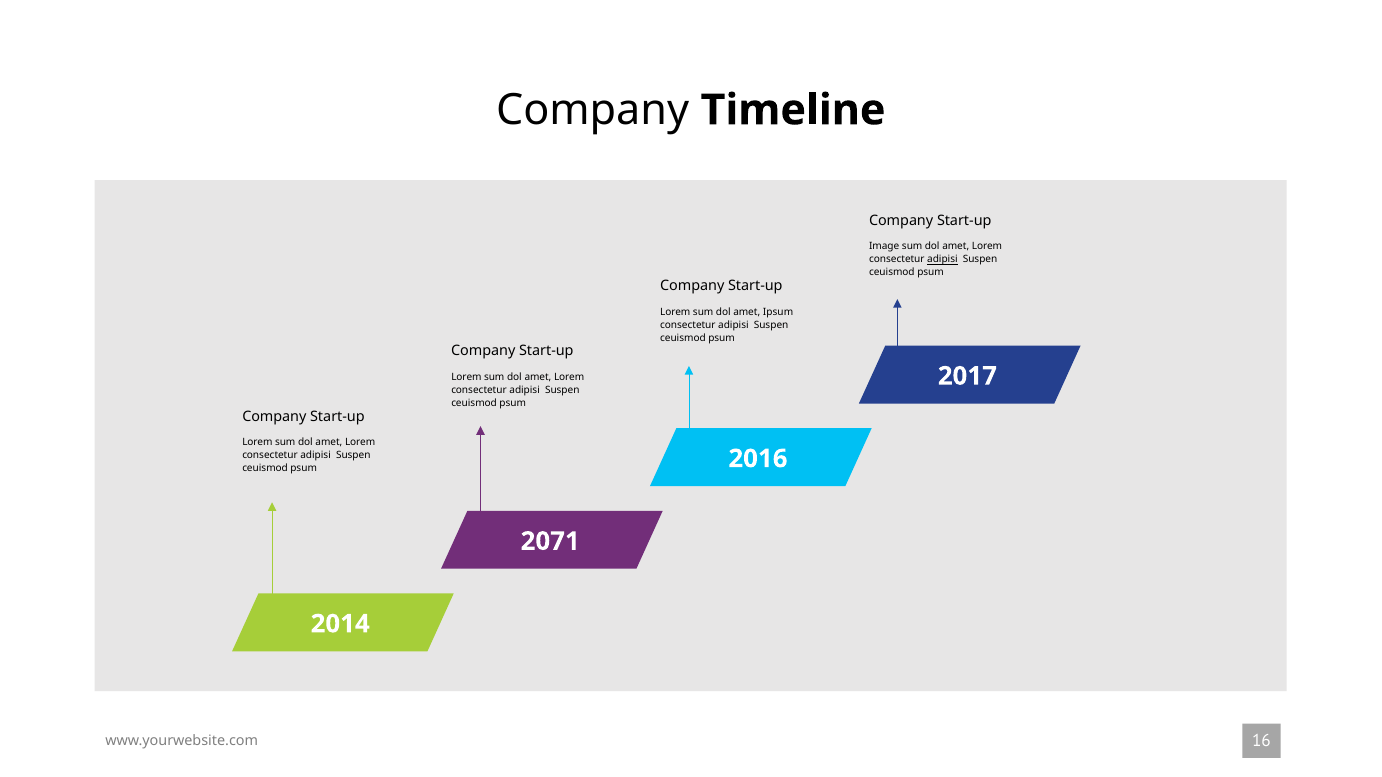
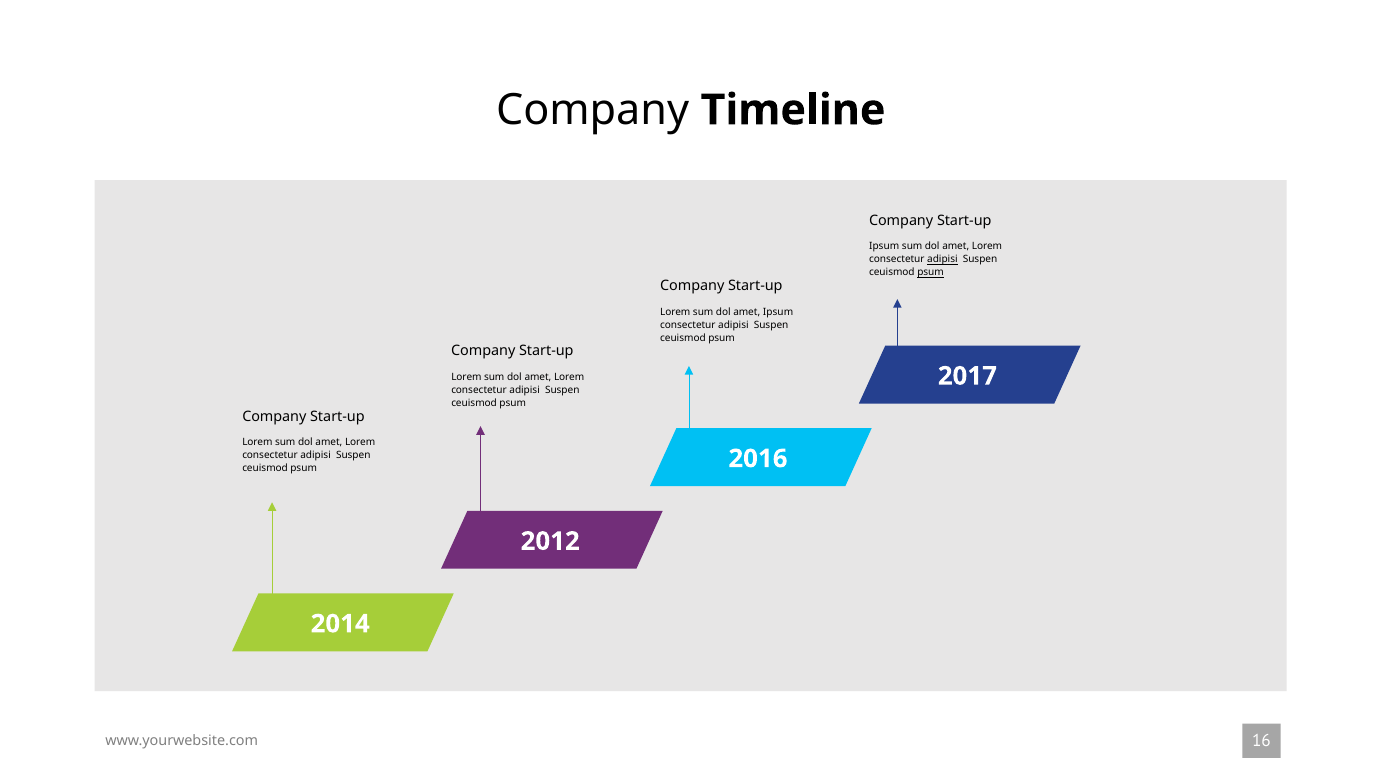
Image at (884, 247): Image -> Ipsum
psum at (931, 273) underline: none -> present
2071: 2071 -> 2012
